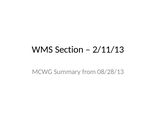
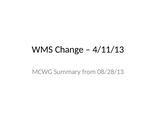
Section: Section -> Change
2/11/13: 2/11/13 -> 4/11/13
